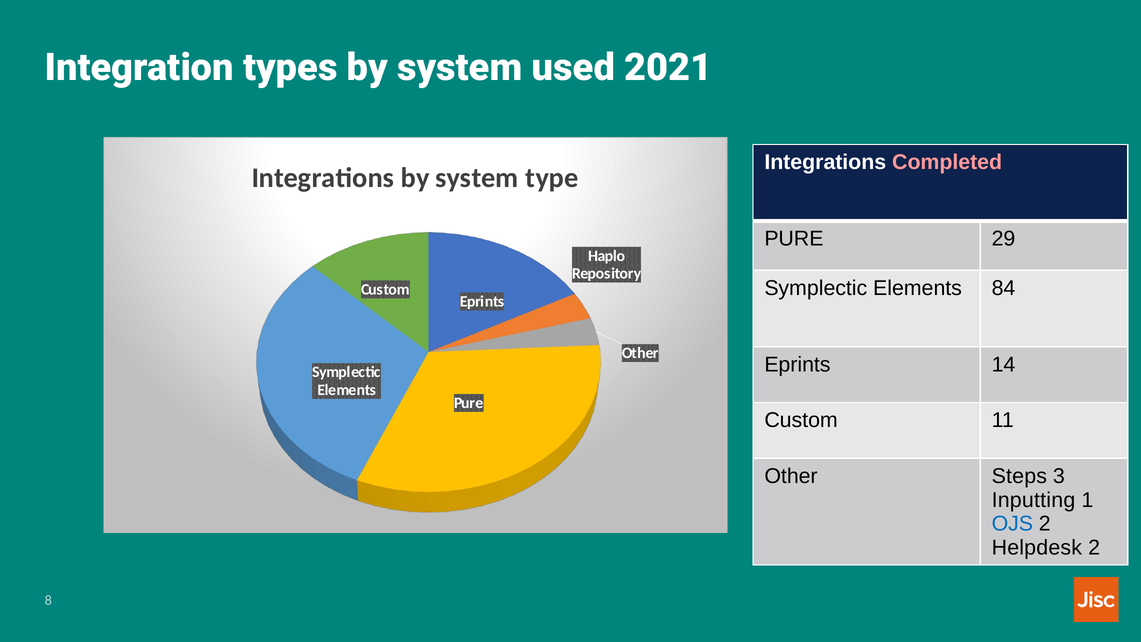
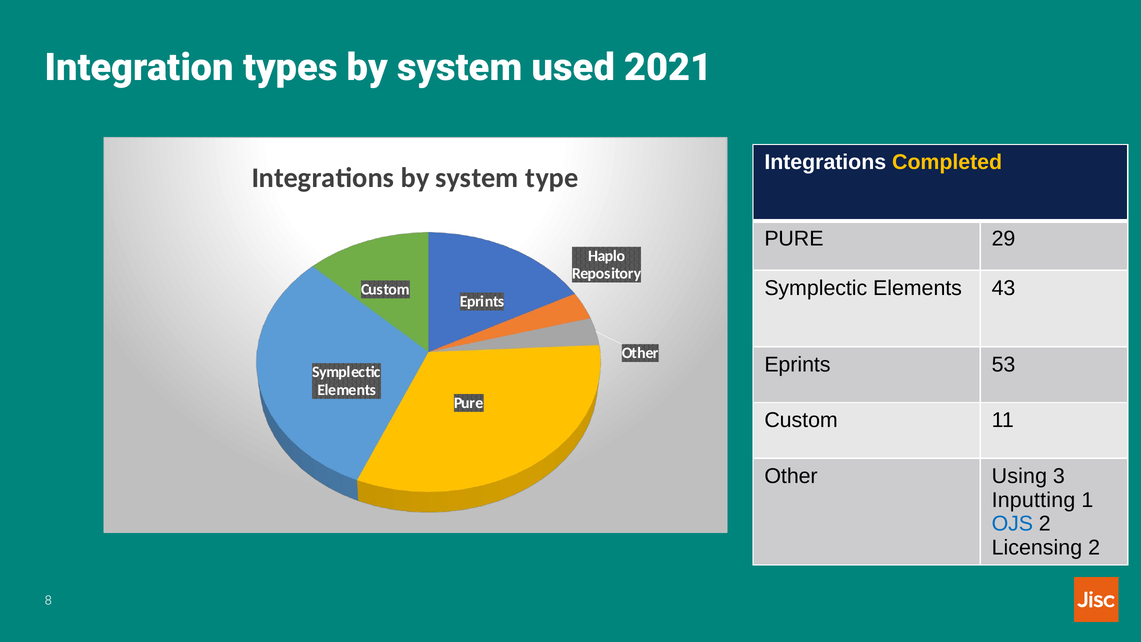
Completed colour: pink -> yellow
84: 84 -> 43
14: 14 -> 53
Steps: Steps -> Using
Helpdesk: Helpdesk -> Licensing
